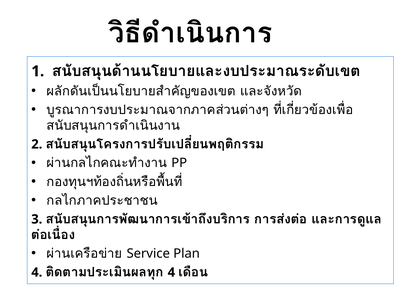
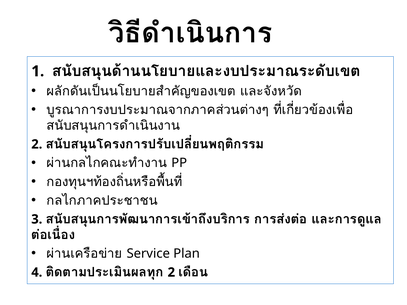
4 at (171, 273): 4 -> 2
